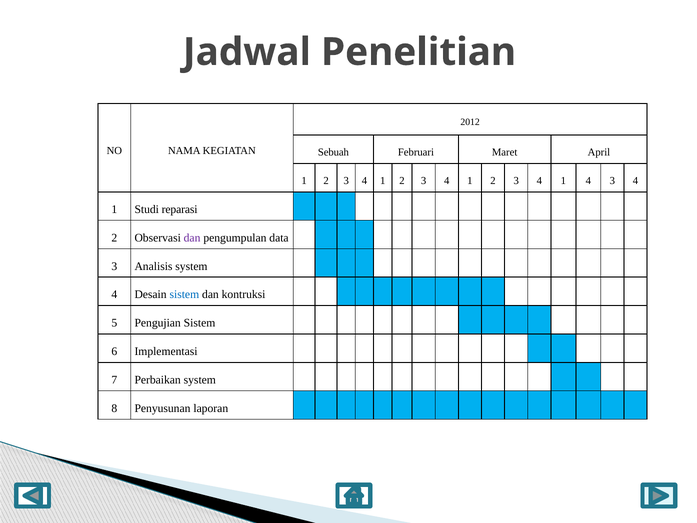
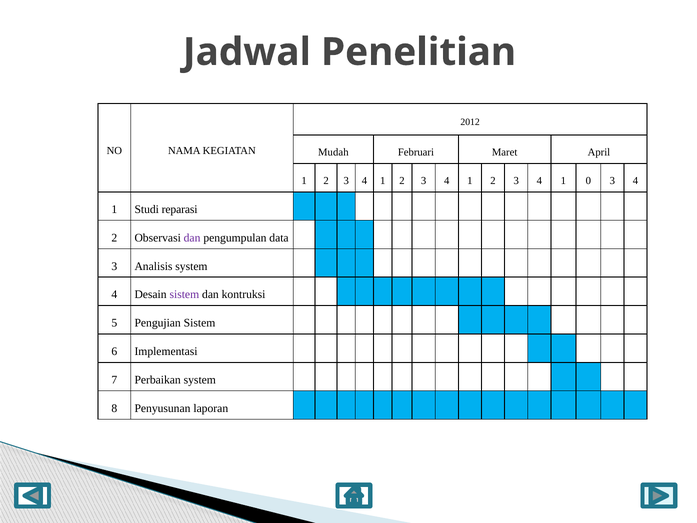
Sebuah: Sebuah -> Mudah
1 4: 4 -> 0
sistem at (184, 295) colour: blue -> purple
